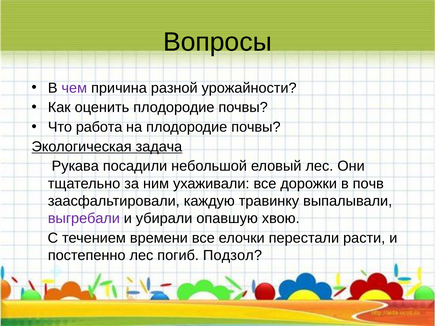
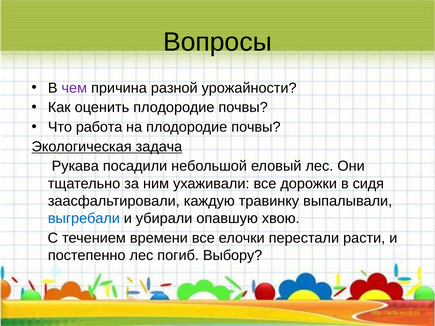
почв: почв -> сидя
выгребали colour: purple -> blue
Подзол: Подзол -> Выбору
